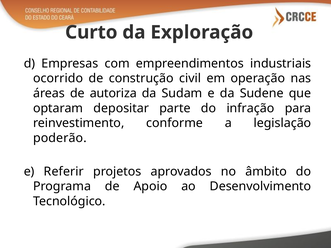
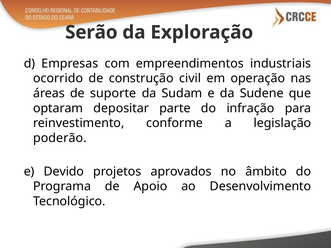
Curto: Curto -> Serão
autoriza: autoriza -> suporte
Referir: Referir -> Devido
